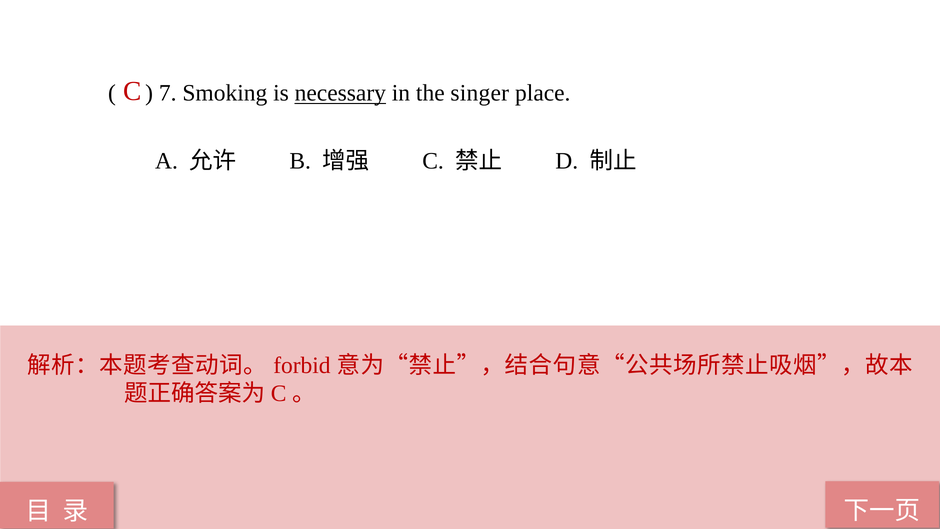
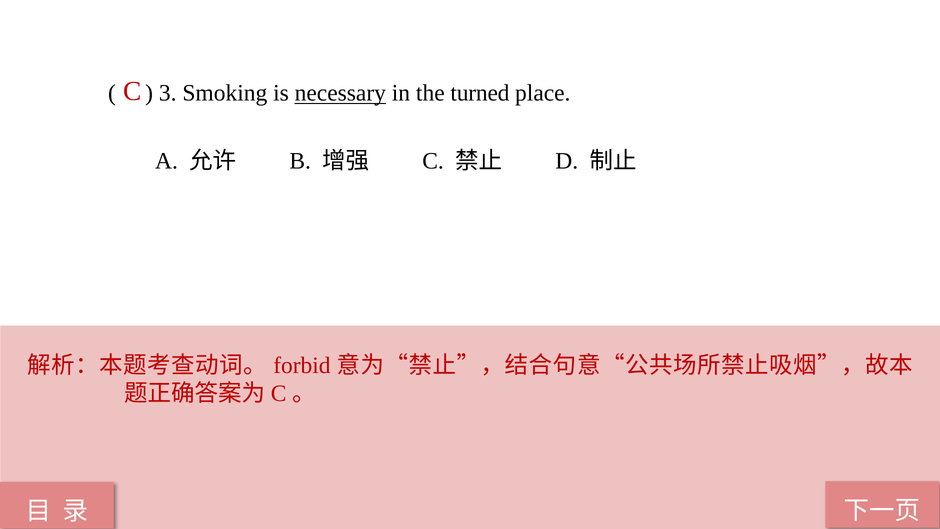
7: 7 -> 3
singer: singer -> turned
